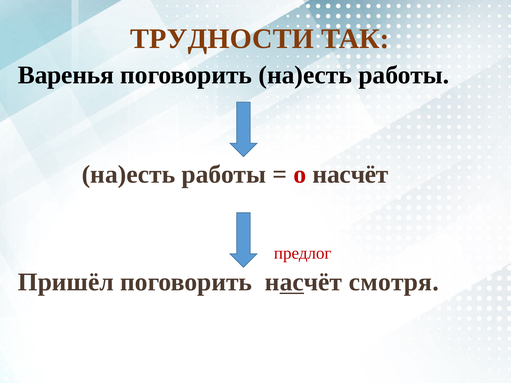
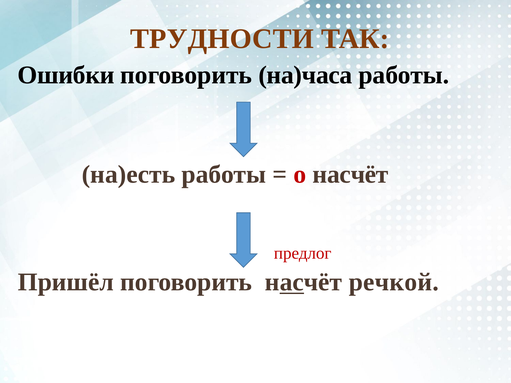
Варенья: Варенья -> Ошибки
поговорить на)есть: на)есть -> на)часа
смотря: смотря -> речкой
